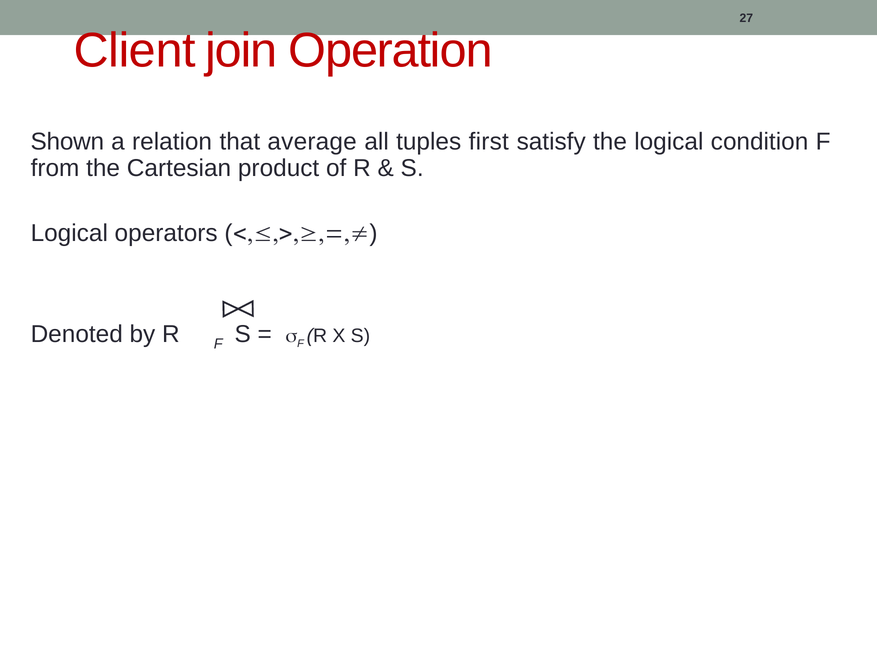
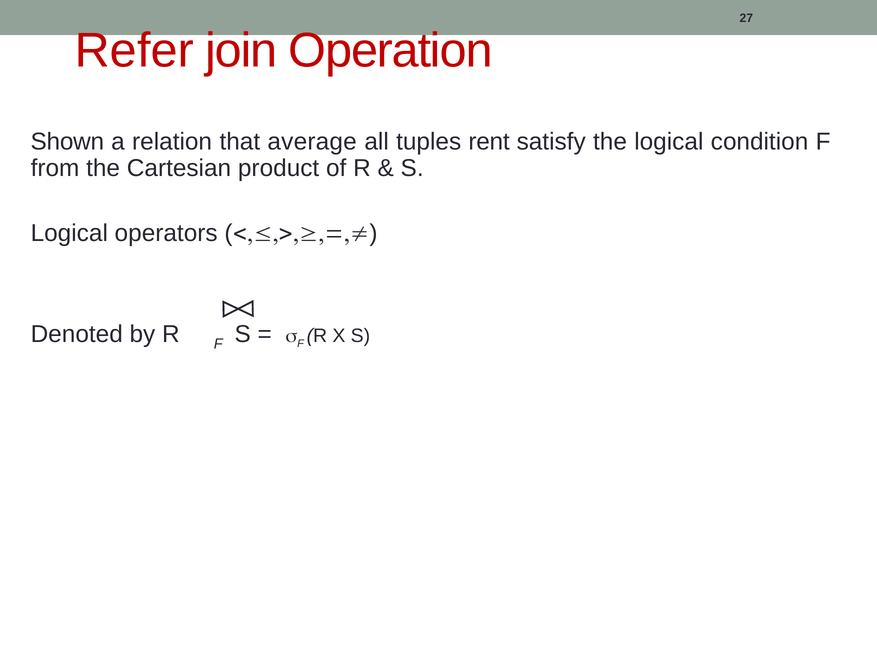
Client: Client -> Refer
first: first -> rent
